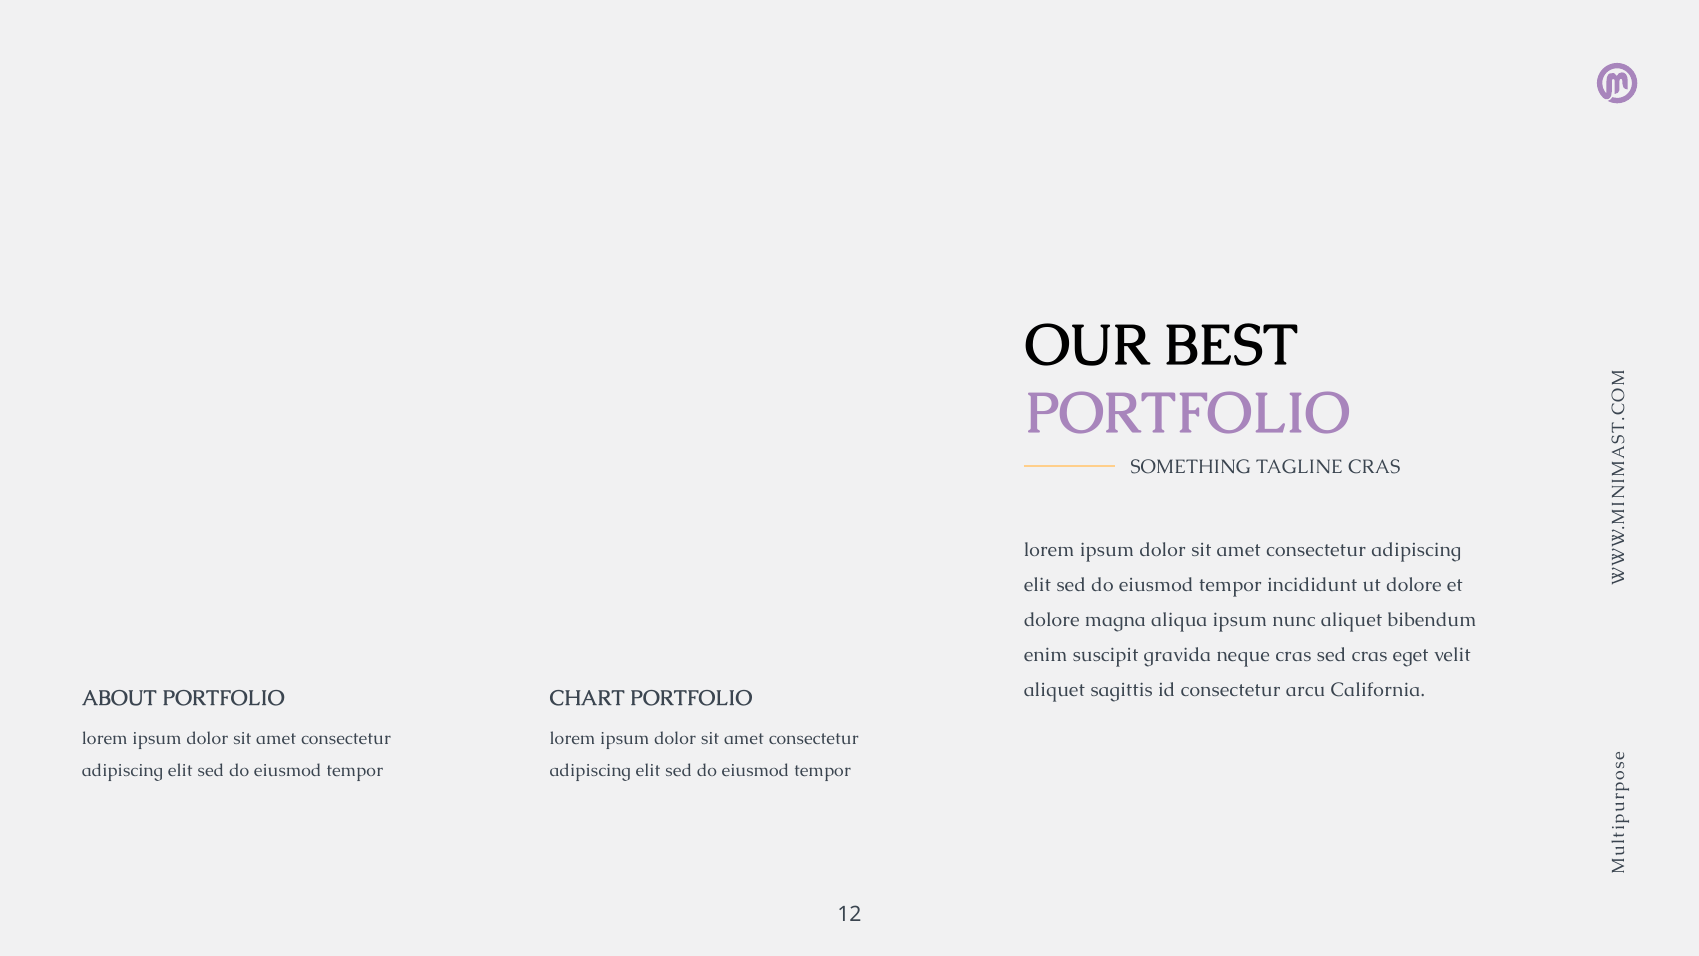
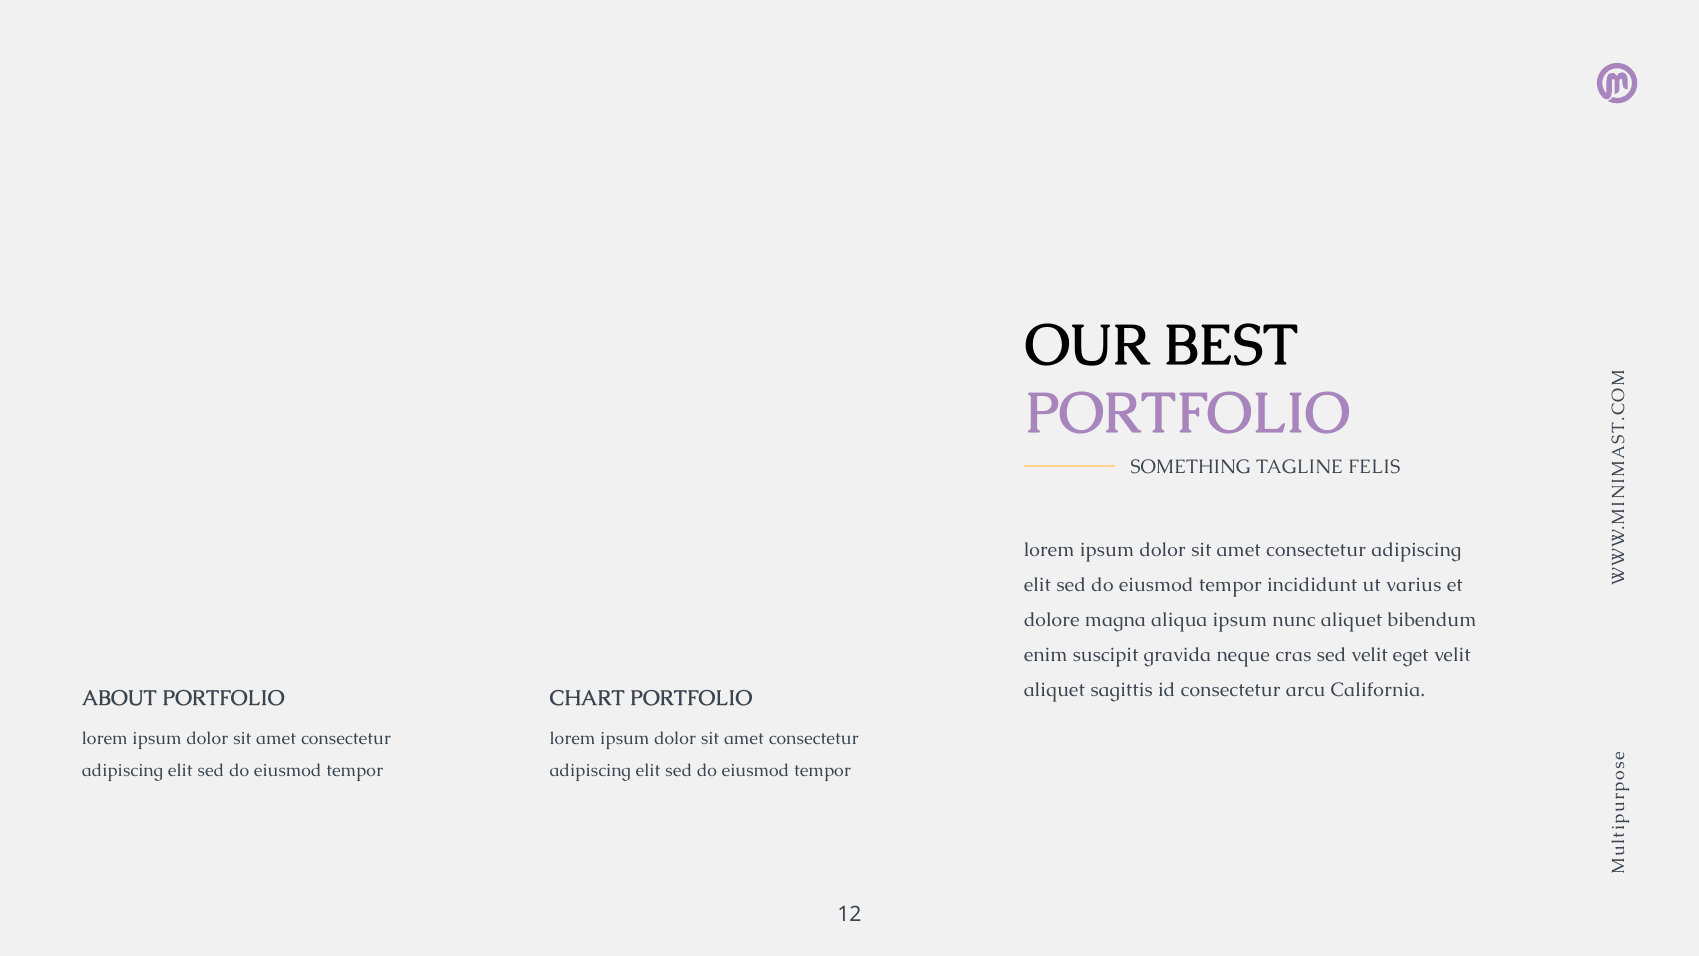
TAGLINE CRAS: CRAS -> FELIS
ut dolore: dolore -> varius
sed cras: cras -> velit
